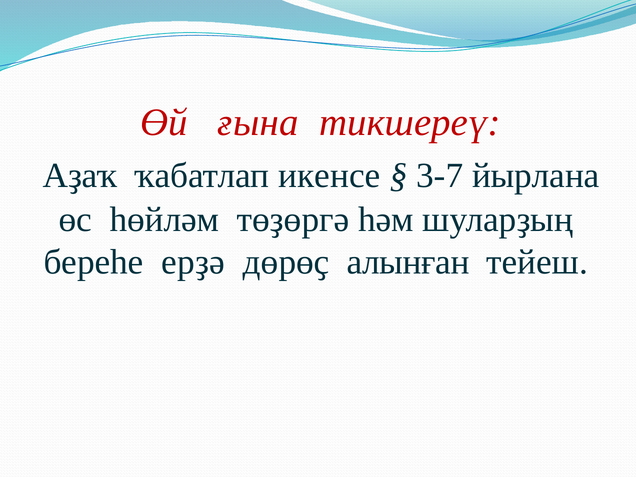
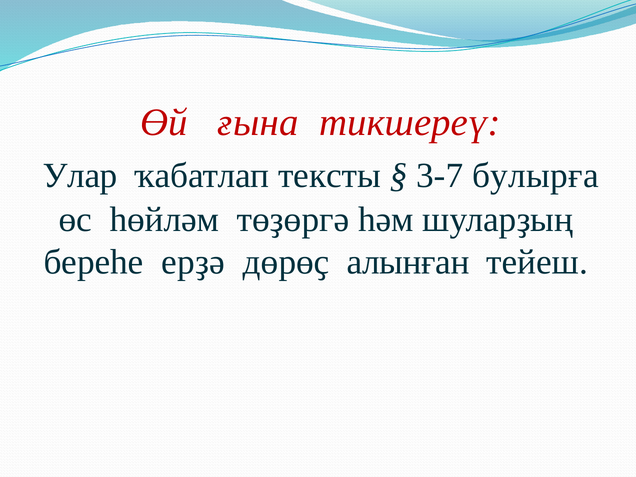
Аҙаҡ: Аҙаҡ -> Улар
икенсе: икенсе -> тексты
йырлана: йырлана -> булырға
